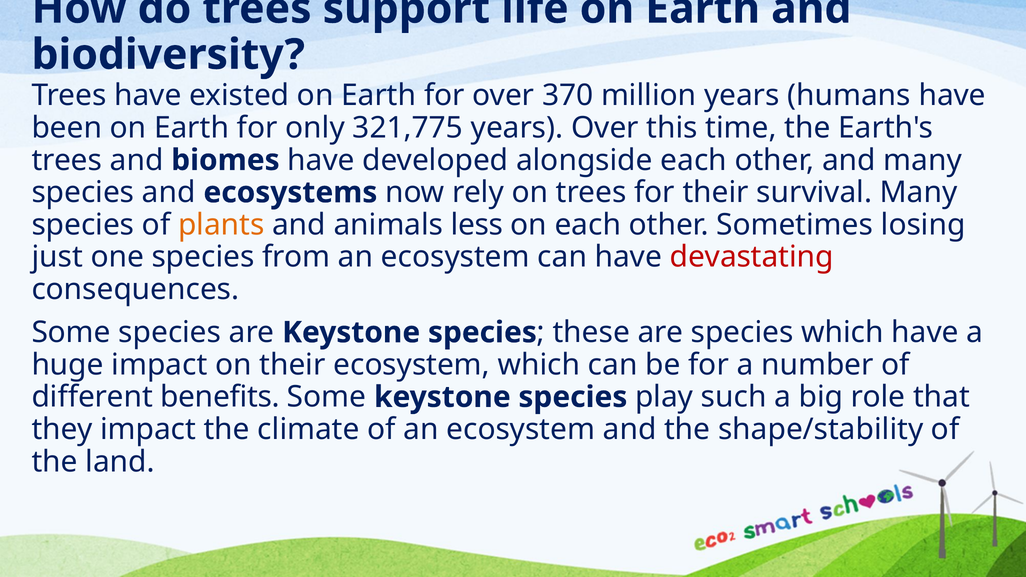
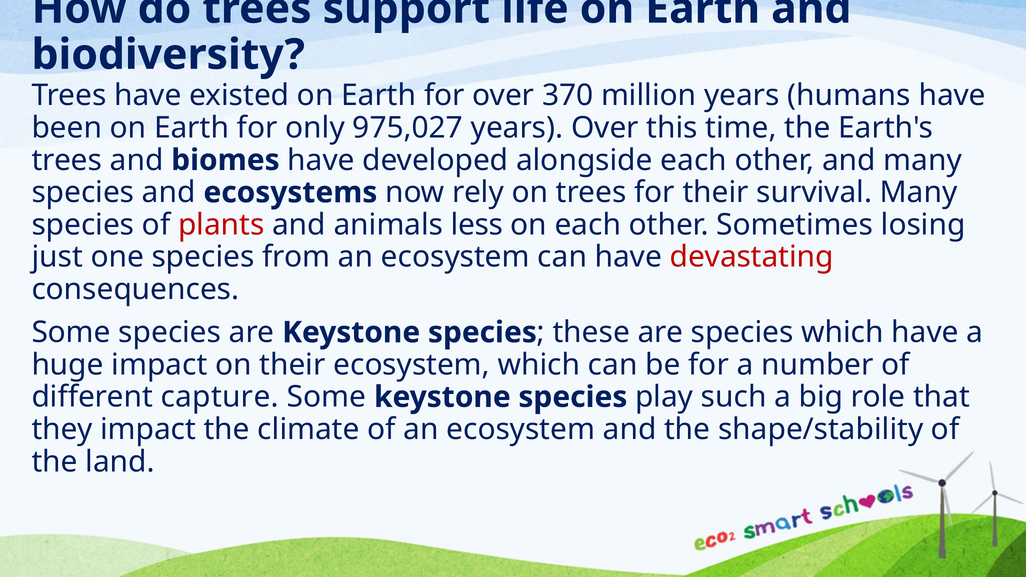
321,775: 321,775 -> 975,027
plants colour: orange -> red
benefits: benefits -> capture
